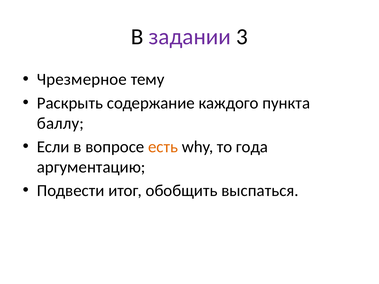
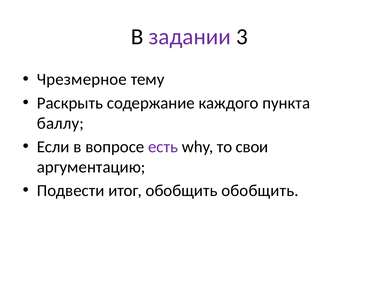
есть colour: orange -> purple
года: года -> свои
обобщить выспаться: выспаться -> обобщить
